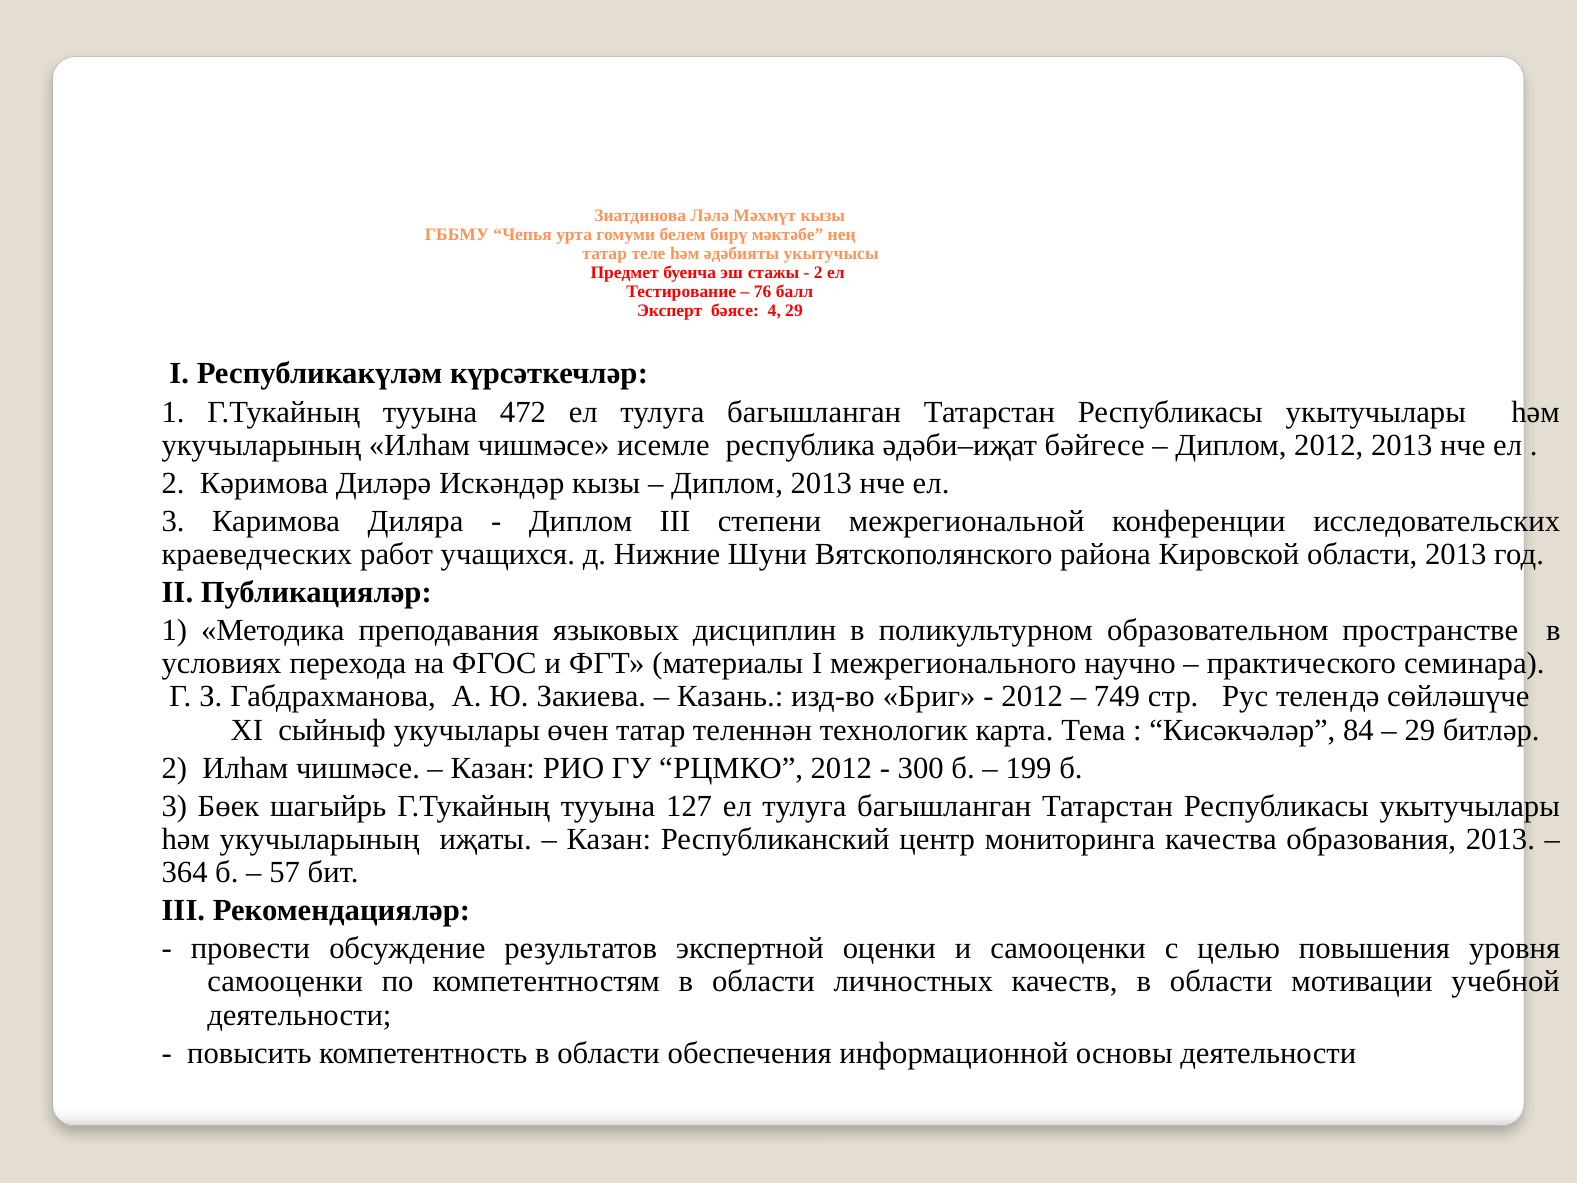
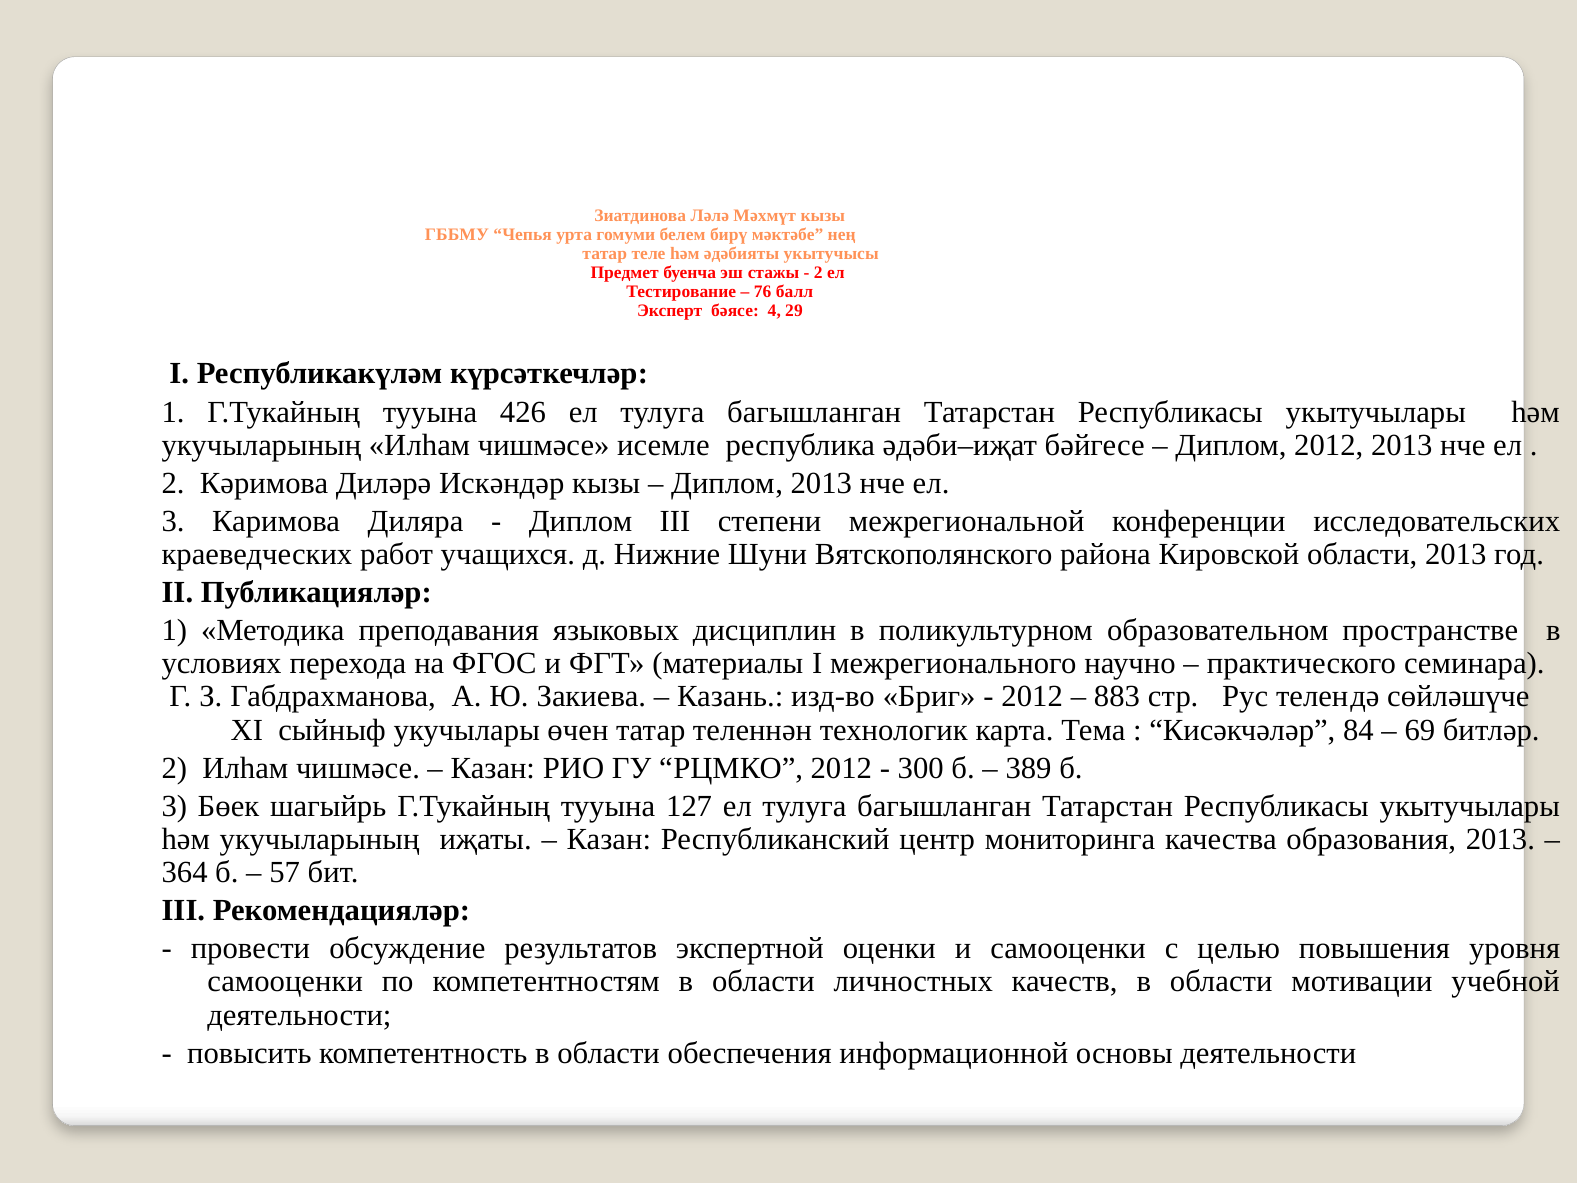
472: 472 -> 426
749: 749 -> 883
29 at (1420, 730): 29 -> 69
199: 199 -> 389
